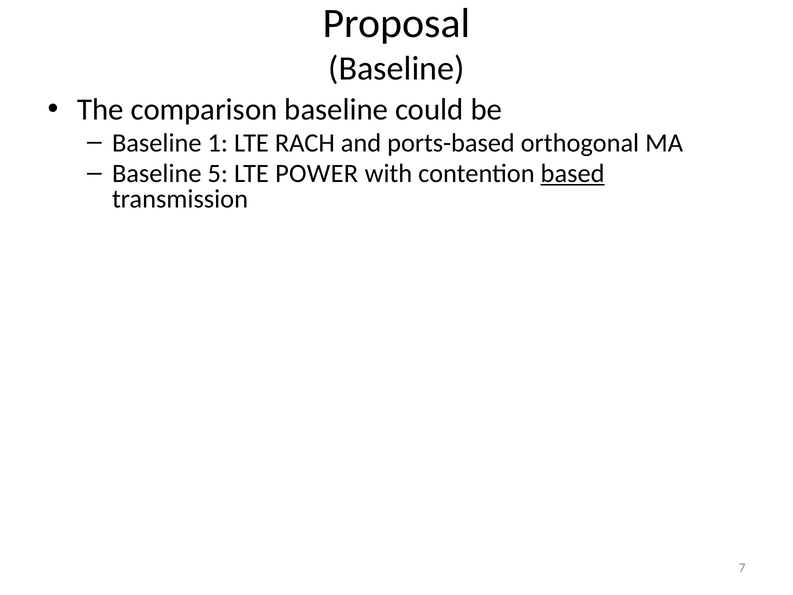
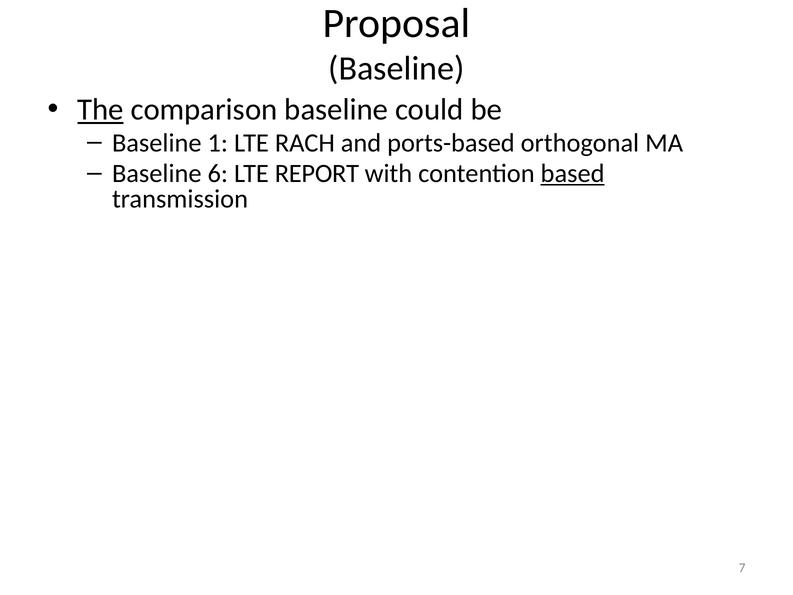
The underline: none -> present
5: 5 -> 6
POWER: POWER -> REPORT
